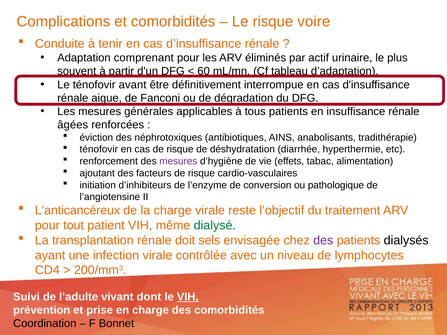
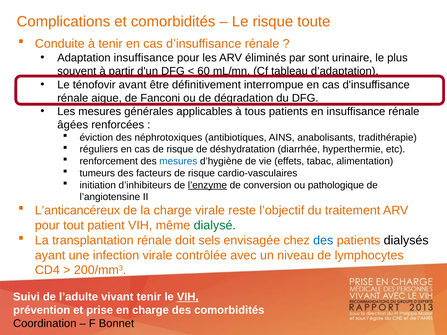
voire: voire -> toute
Adaptation comprenant: comprenant -> insuffisance
actif: actif -> sont
ténofovir at (99, 149): ténofovir -> réguliers
mesures at (178, 161) colour: purple -> blue
ajoutant: ajoutant -> tumeurs
l’enzyme underline: none -> present
des at (323, 241) colour: purple -> blue
vivant dont: dont -> tenir
